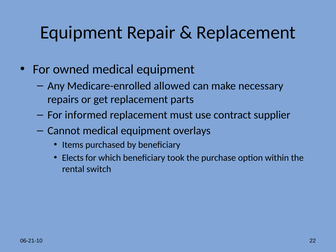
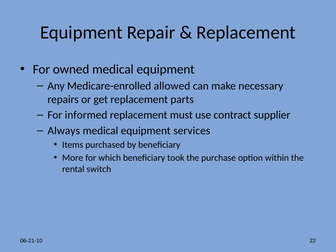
Cannot: Cannot -> Always
overlays: overlays -> services
Elects: Elects -> More
